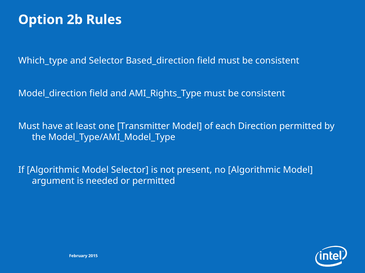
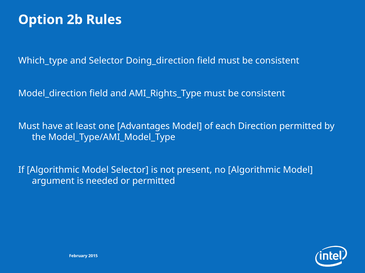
Based_direction: Based_direction -> Doing_direction
Transmitter: Transmitter -> Advantages
